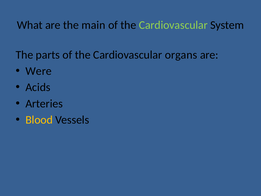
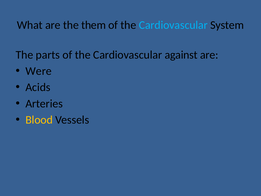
main: main -> them
Cardiovascular at (173, 25) colour: light green -> light blue
organs: organs -> against
